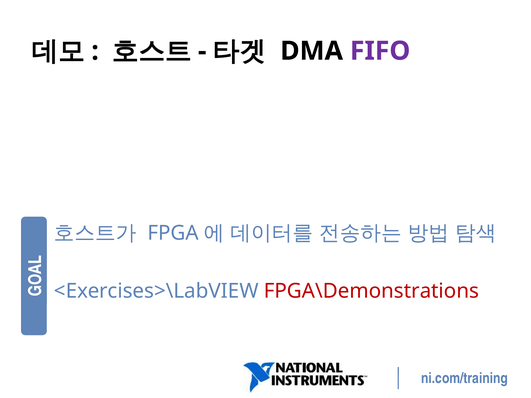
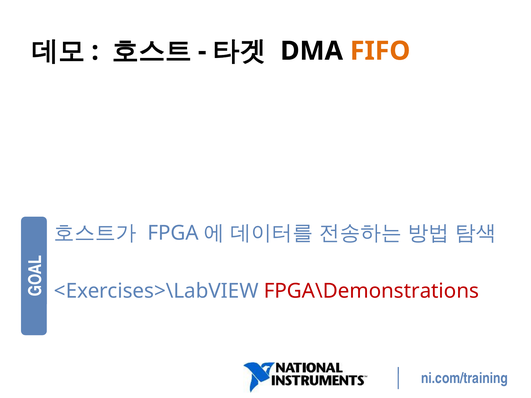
FIFO colour: purple -> orange
